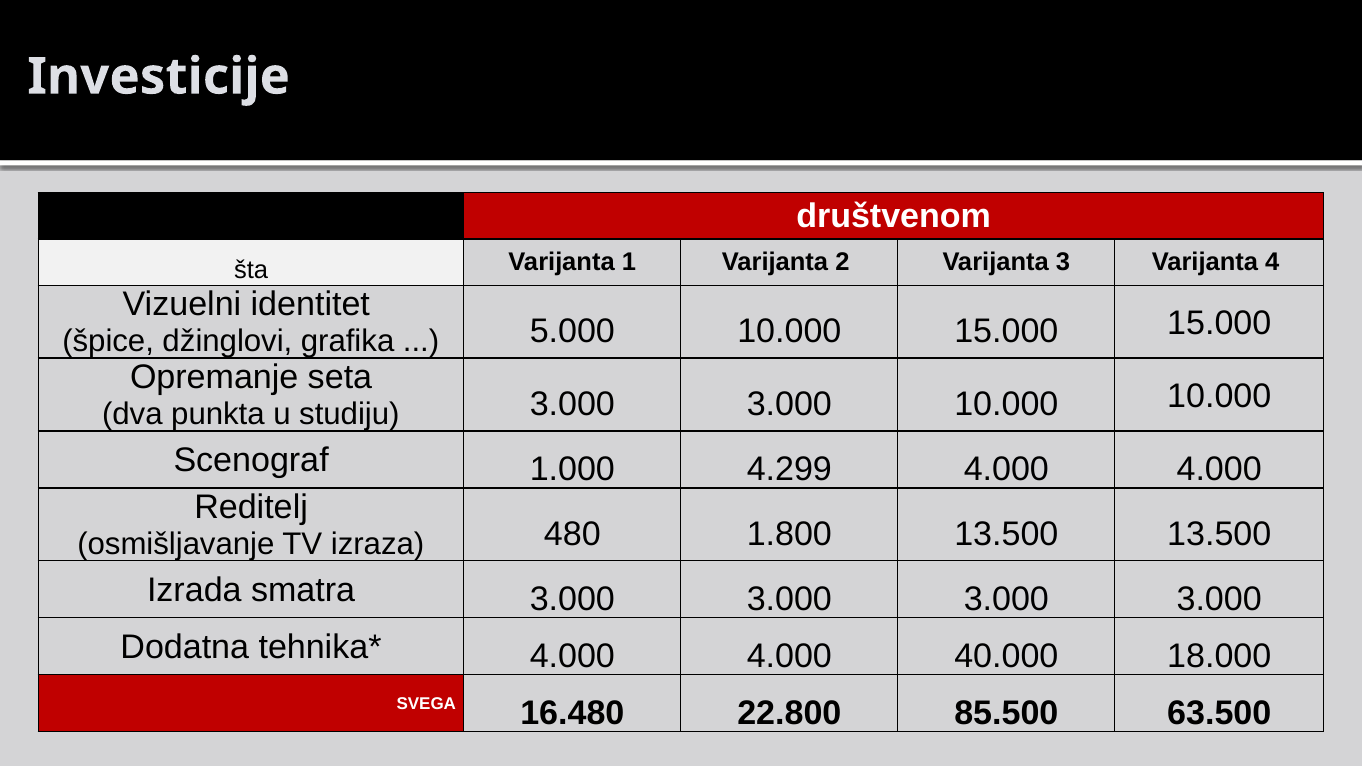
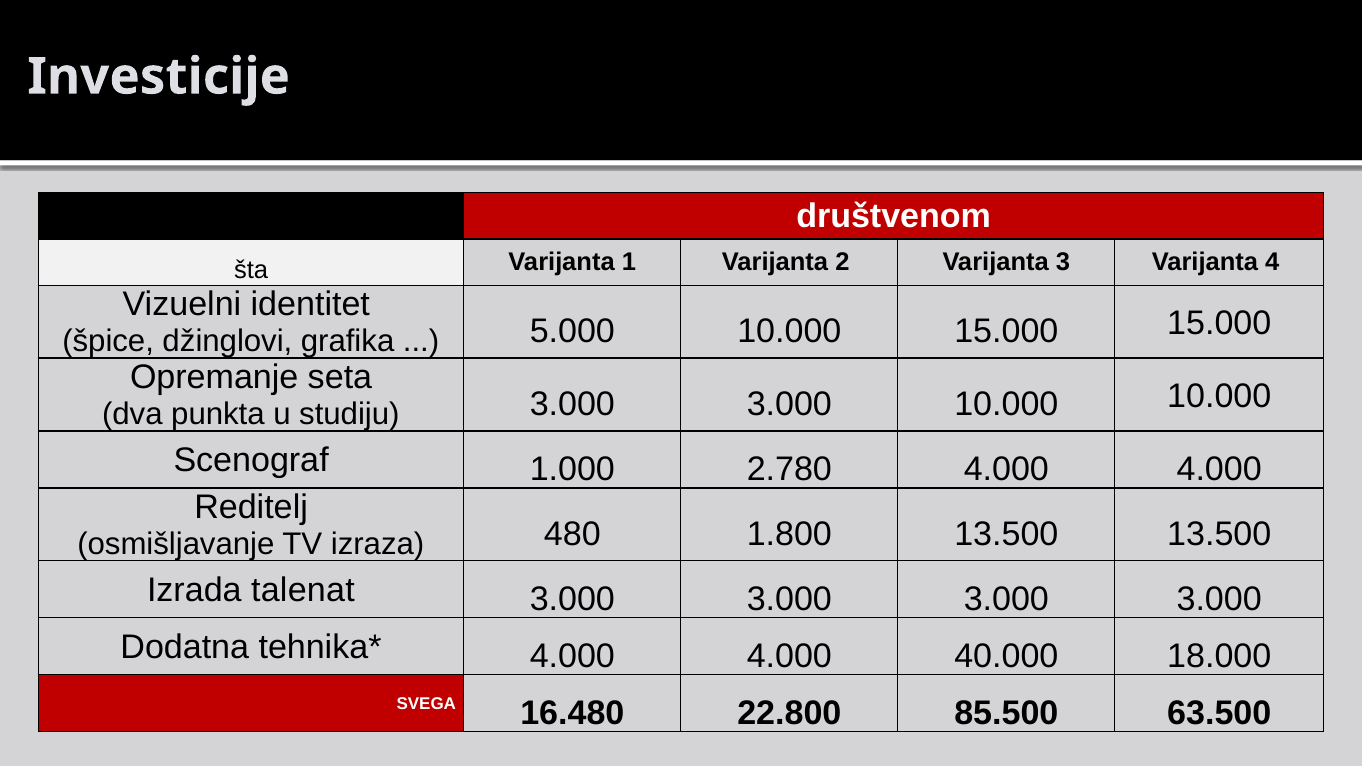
4.299: 4.299 -> 2.780
smatra: smatra -> talenat
